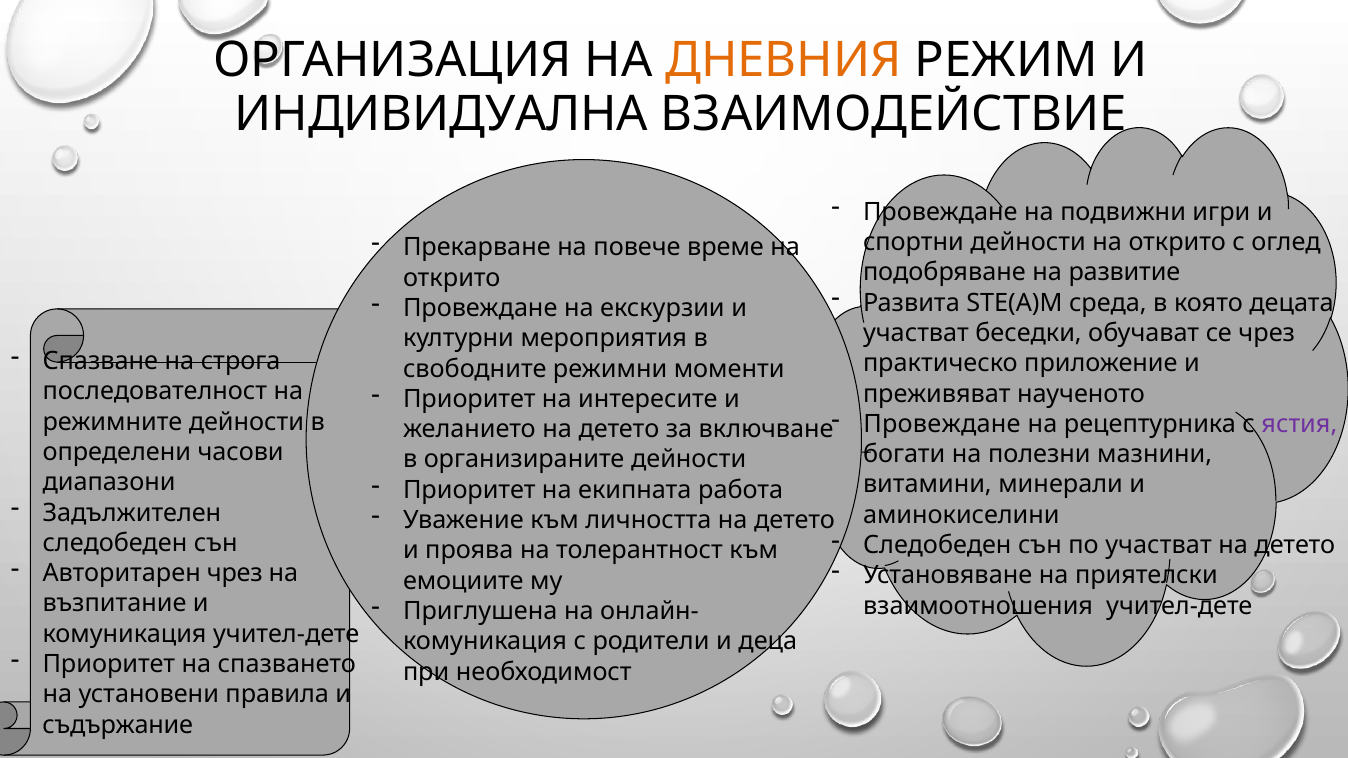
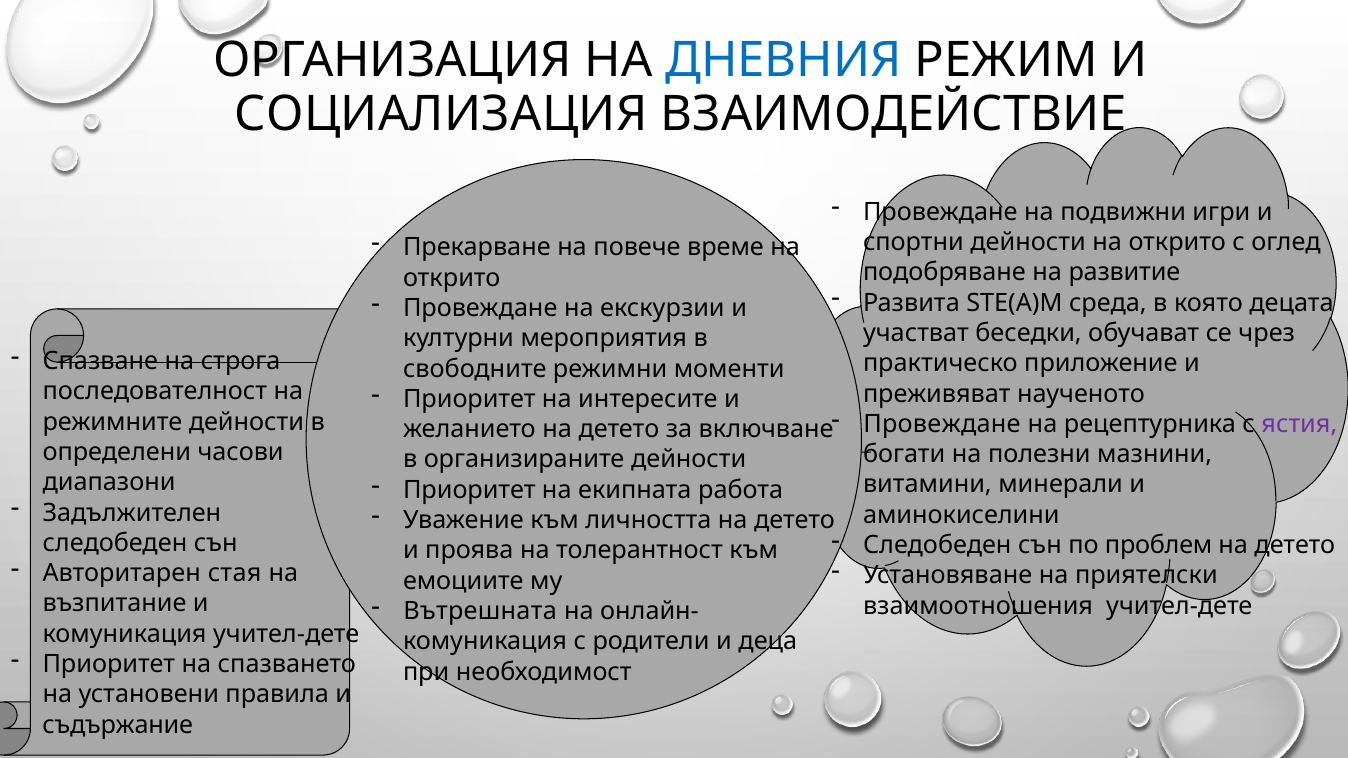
ДНЕВНИЯ colour: orange -> blue
ИНДИВИДУАЛНА: ИНДИВИДУАЛНА -> СОЦИАЛИЗАЦИЯ
по участват: участват -> проблем
Авторитарен чрез: чрез -> стая
Приглушена: Приглушена -> Вътрешната
